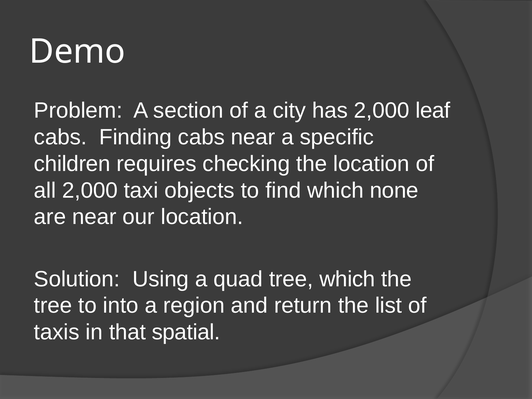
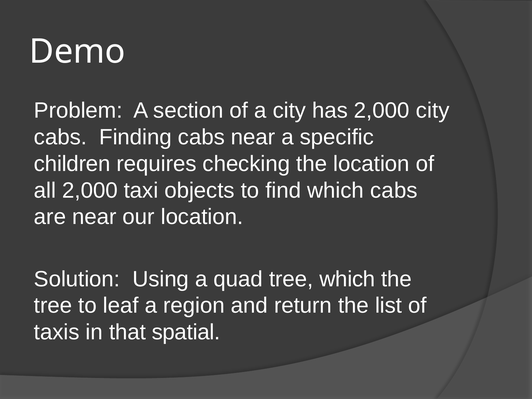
2,000 leaf: leaf -> city
which none: none -> cabs
into: into -> leaf
